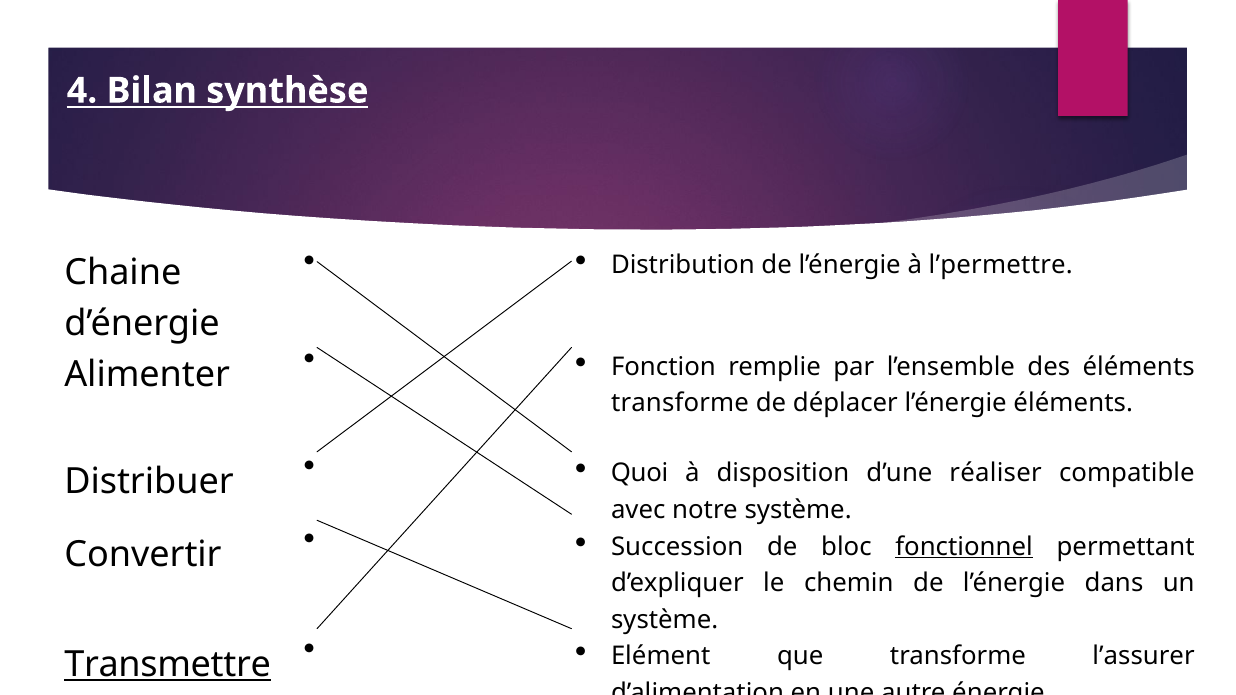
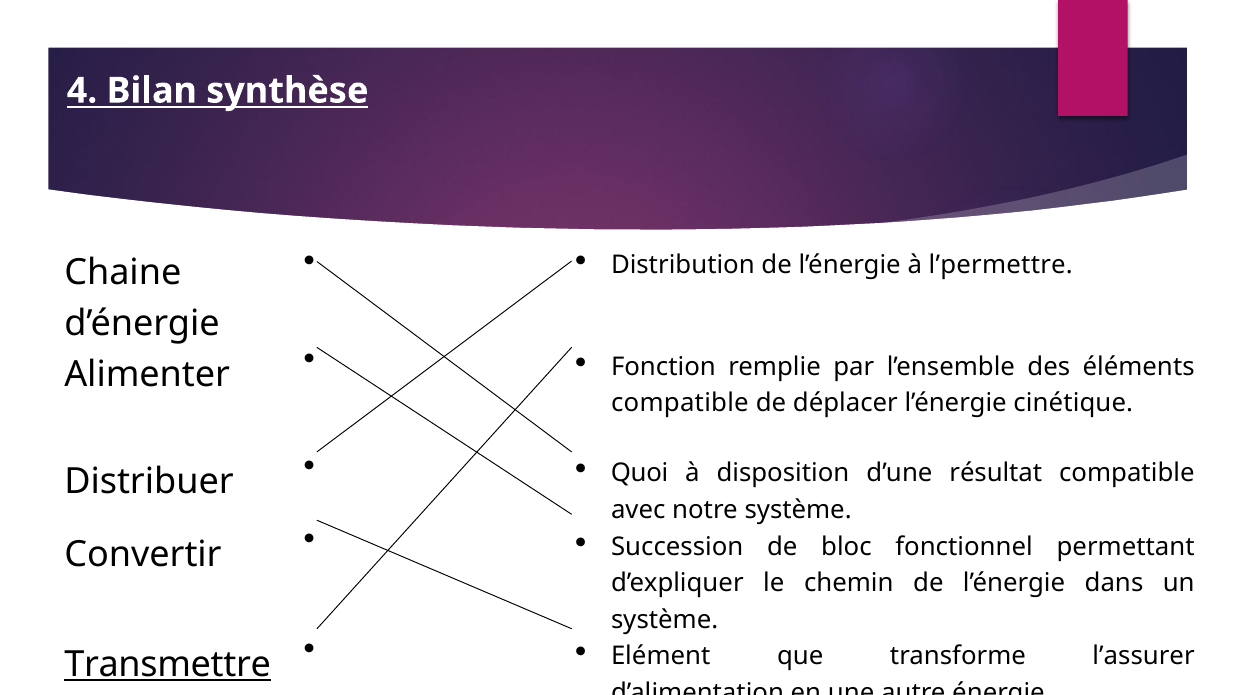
transforme at (680, 403): transforme -> compatible
l’énergie éléments: éléments -> cinétique
réaliser: réaliser -> résultat
fonctionnel underline: present -> none
